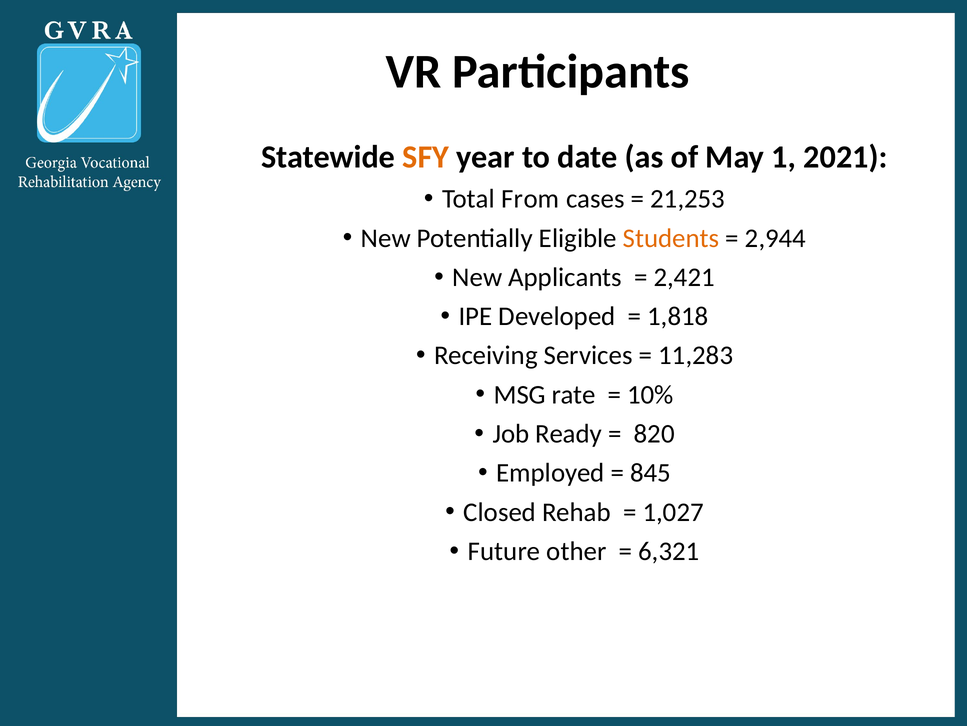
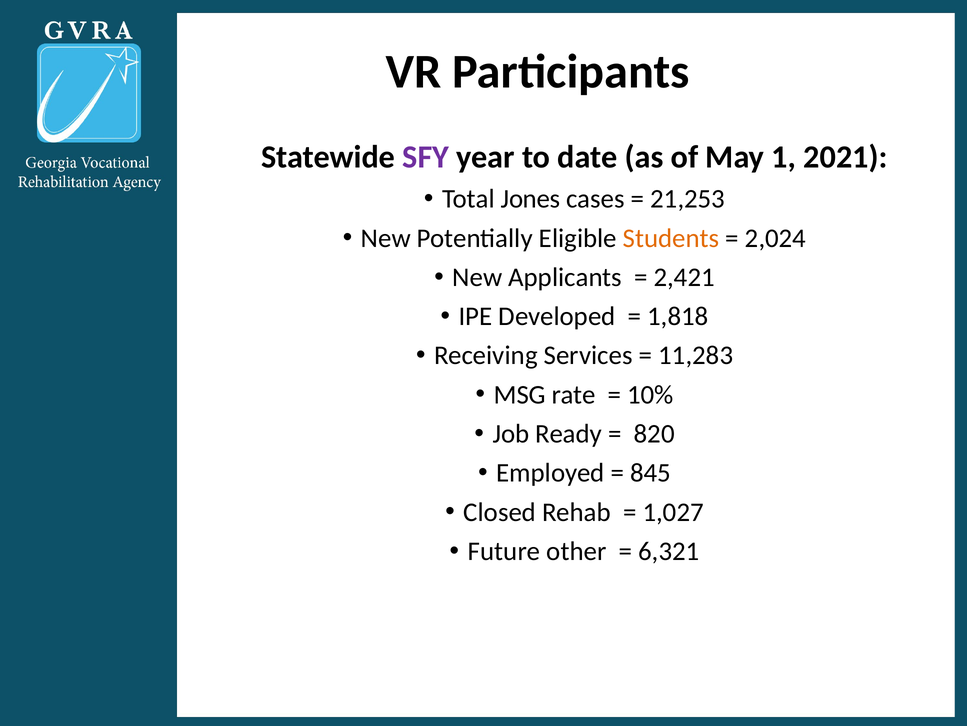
SFY colour: orange -> purple
From: From -> Jones
2,944: 2,944 -> 2,024
